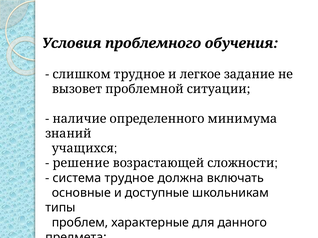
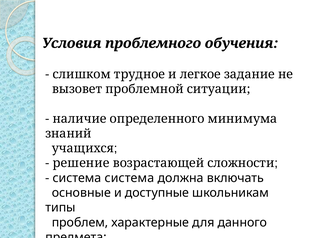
система трудное: трудное -> система
